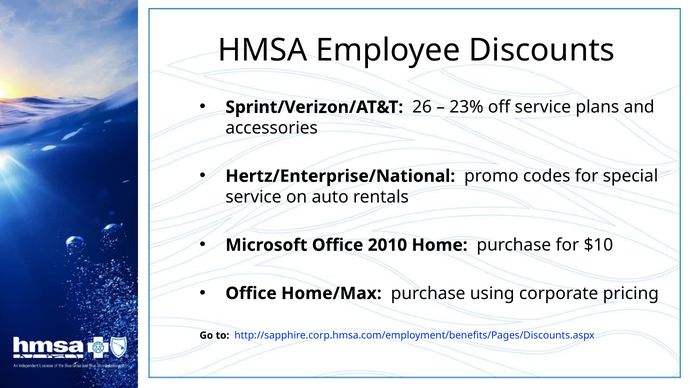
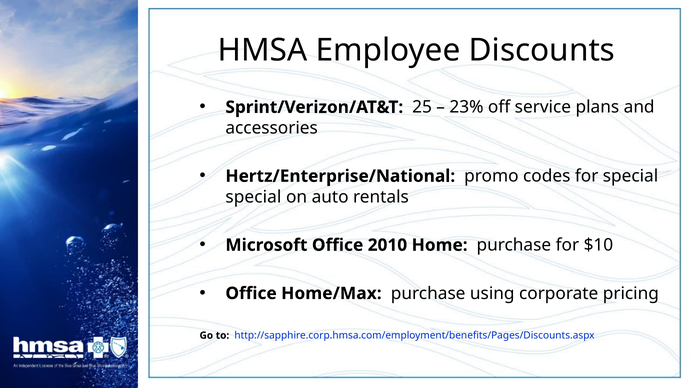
26: 26 -> 25
service at (253, 197): service -> special
